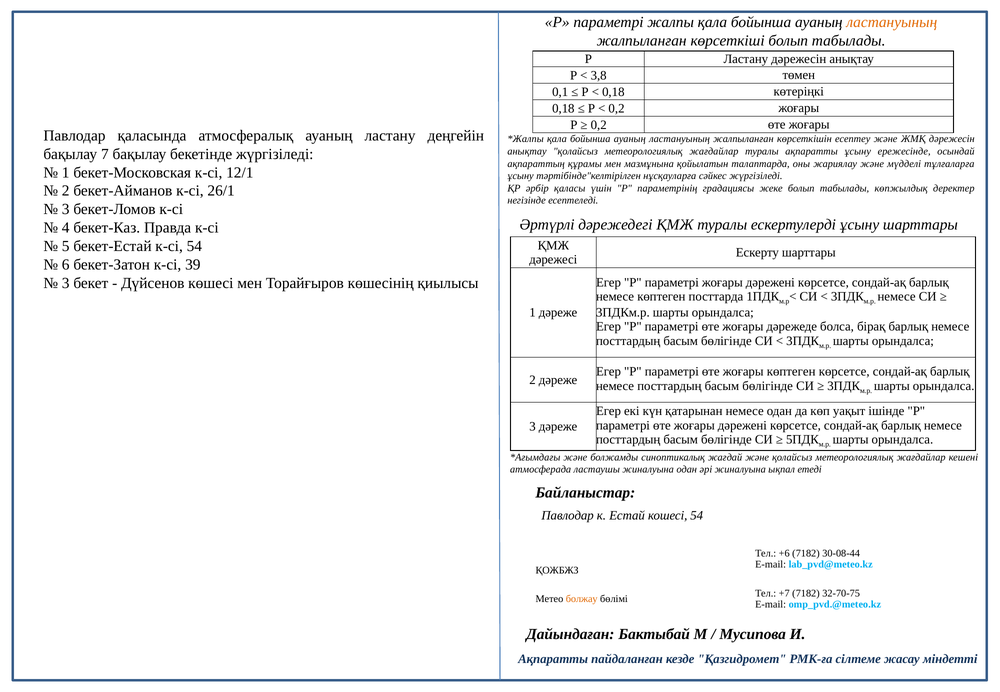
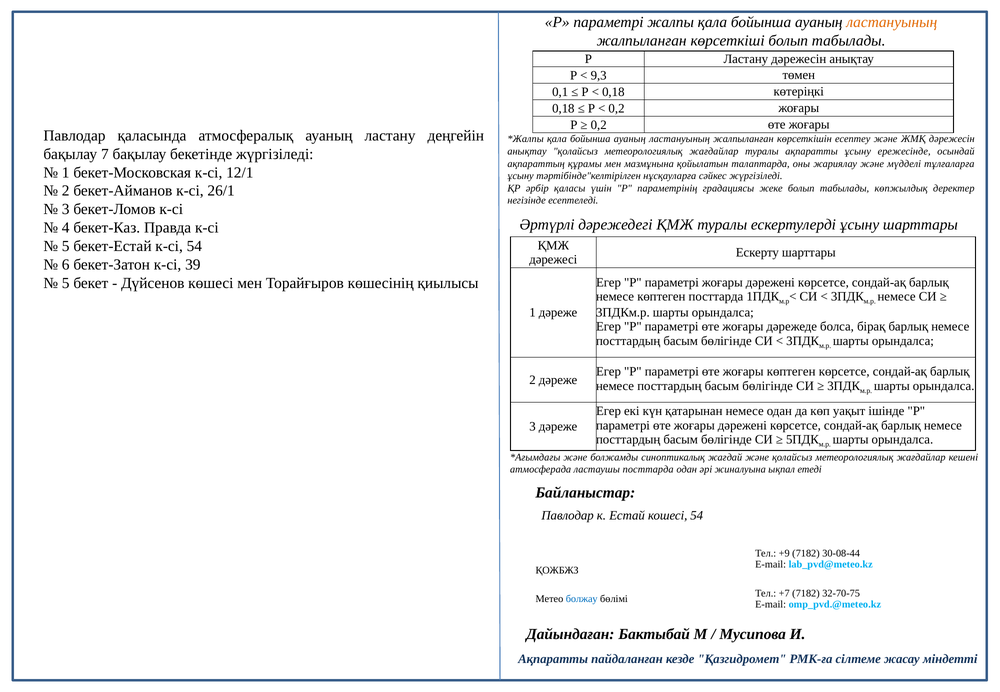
3,8: 3,8 -> 9,3
3 at (66, 283): 3 -> 5
ластаушы жиналуына: жиналуына -> посттарда
+6: +6 -> +9
болжау colour: orange -> blue
